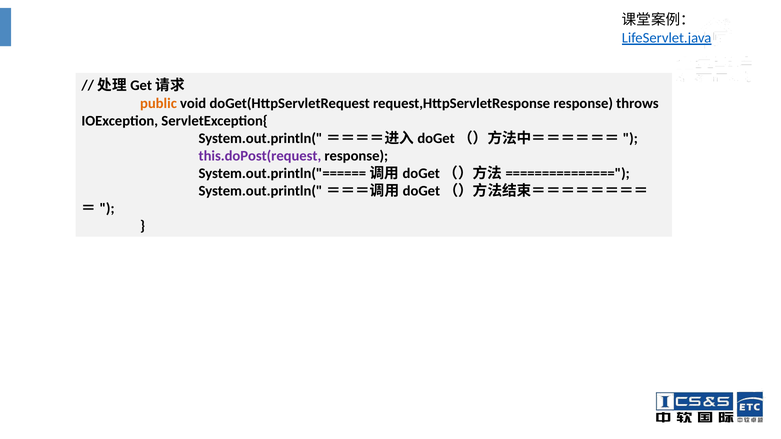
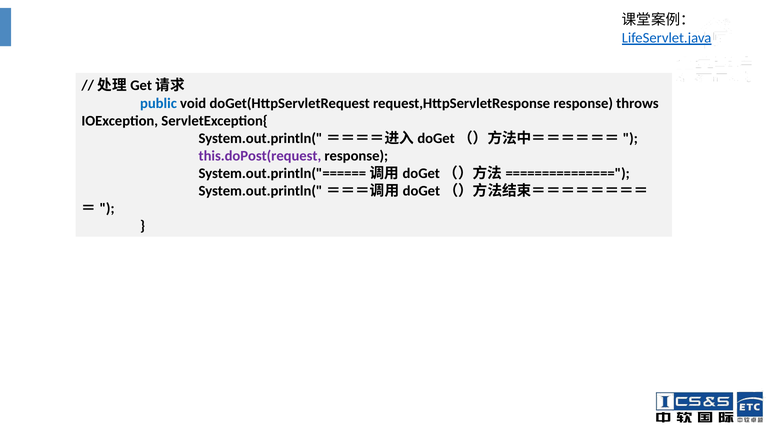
public colour: orange -> blue
